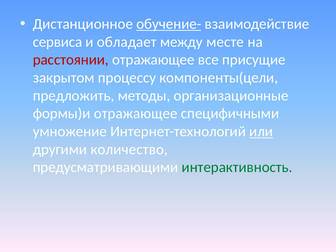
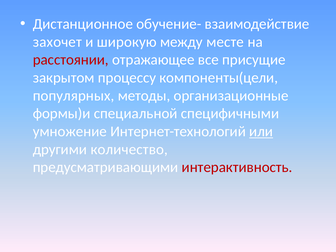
обучение- underline: present -> none
сервиса: сервиса -> захочет
обладает: обладает -> широкую
предложить: предложить -> популярных
формы)и отражающее: отражающее -> специальной
интерактивность colour: green -> red
